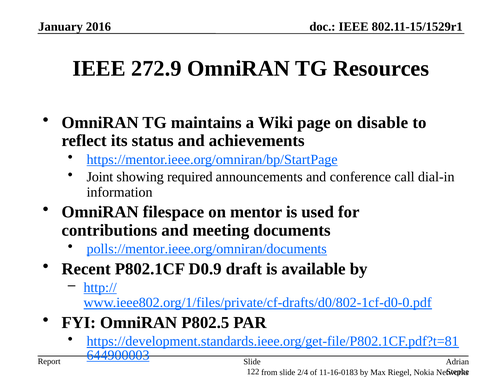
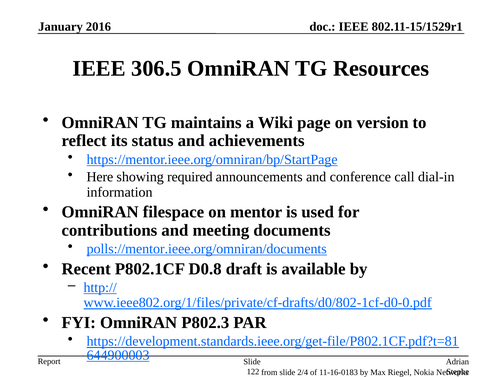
272.9: 272.9 -> 306.5
disable: disable -> version
Joint: Joint -> Here
D0.9: D0.9 -> D0.8
P802.5: P802.5 -> P802.3
